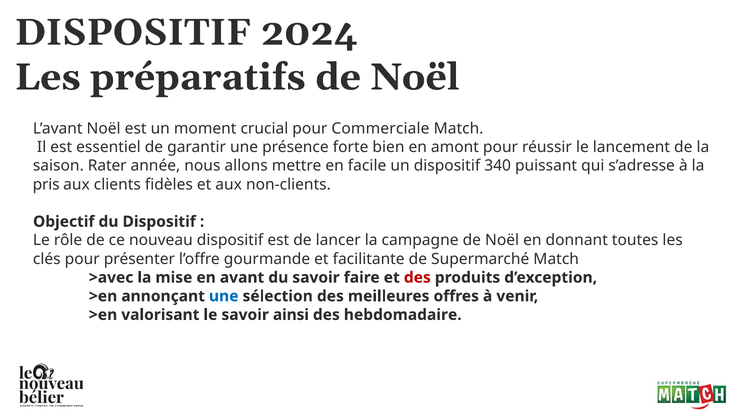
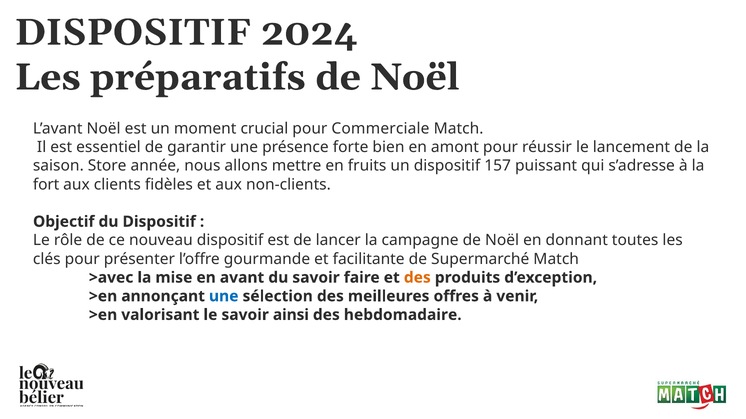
Rater: Rater -> Store
facile: facile -> fruits
340: 340 -> 157
pris: pris -> fort
des at (417, 278) colour: red -> orange
